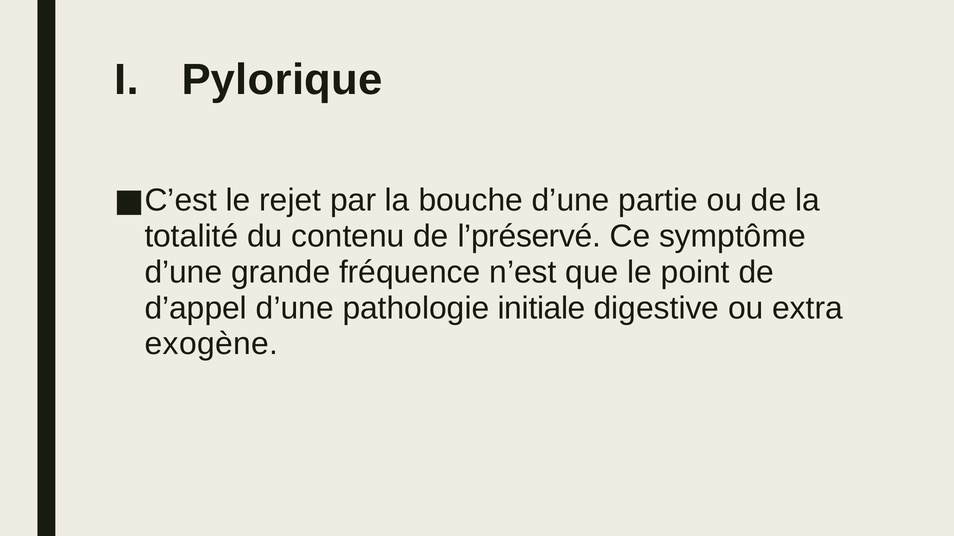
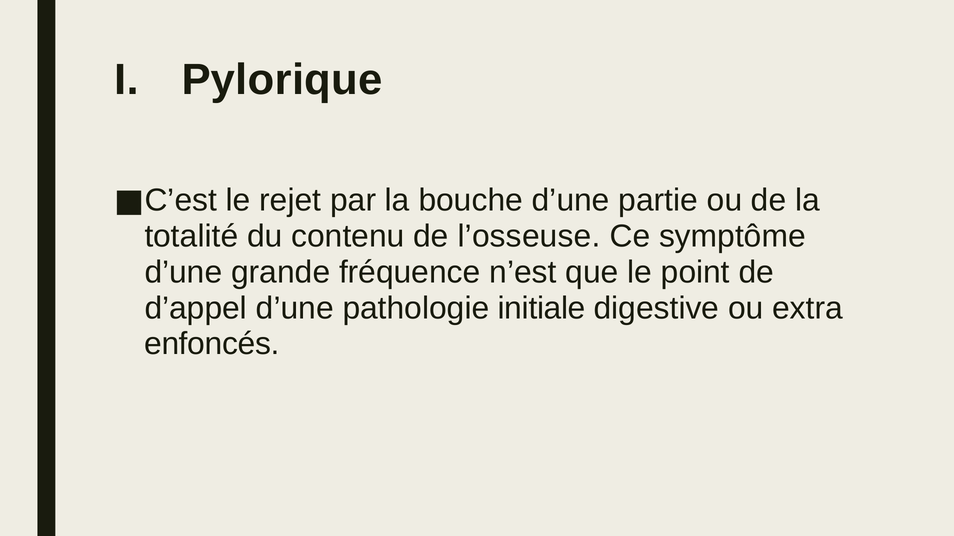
l’préservé: l’préservé -> l’osseuse
exogène: exogène -> enfoncés
